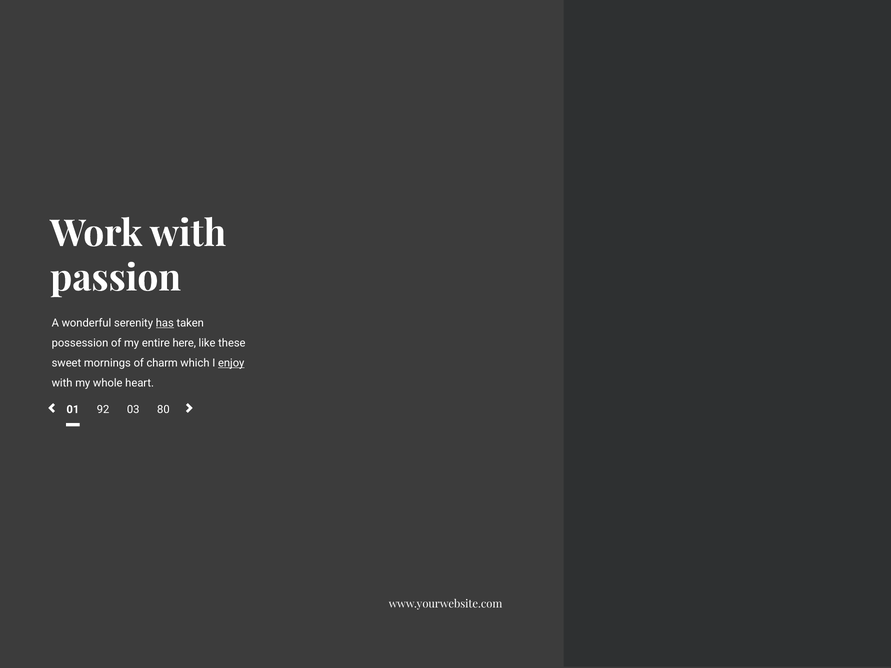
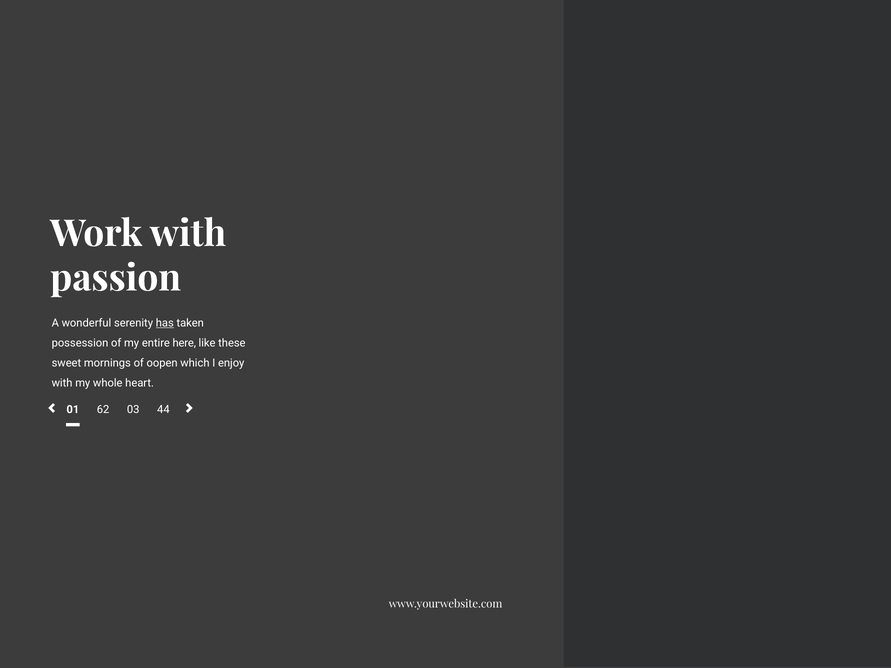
charm: charm -> oopen
enjoy underline: present -> none
92: 92 -> 62
80: 80 -> 44
